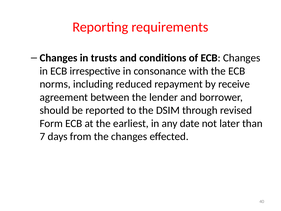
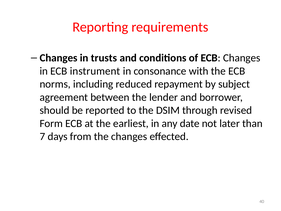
irrespective: irrespective -> instrument
receive: receive -> subject
